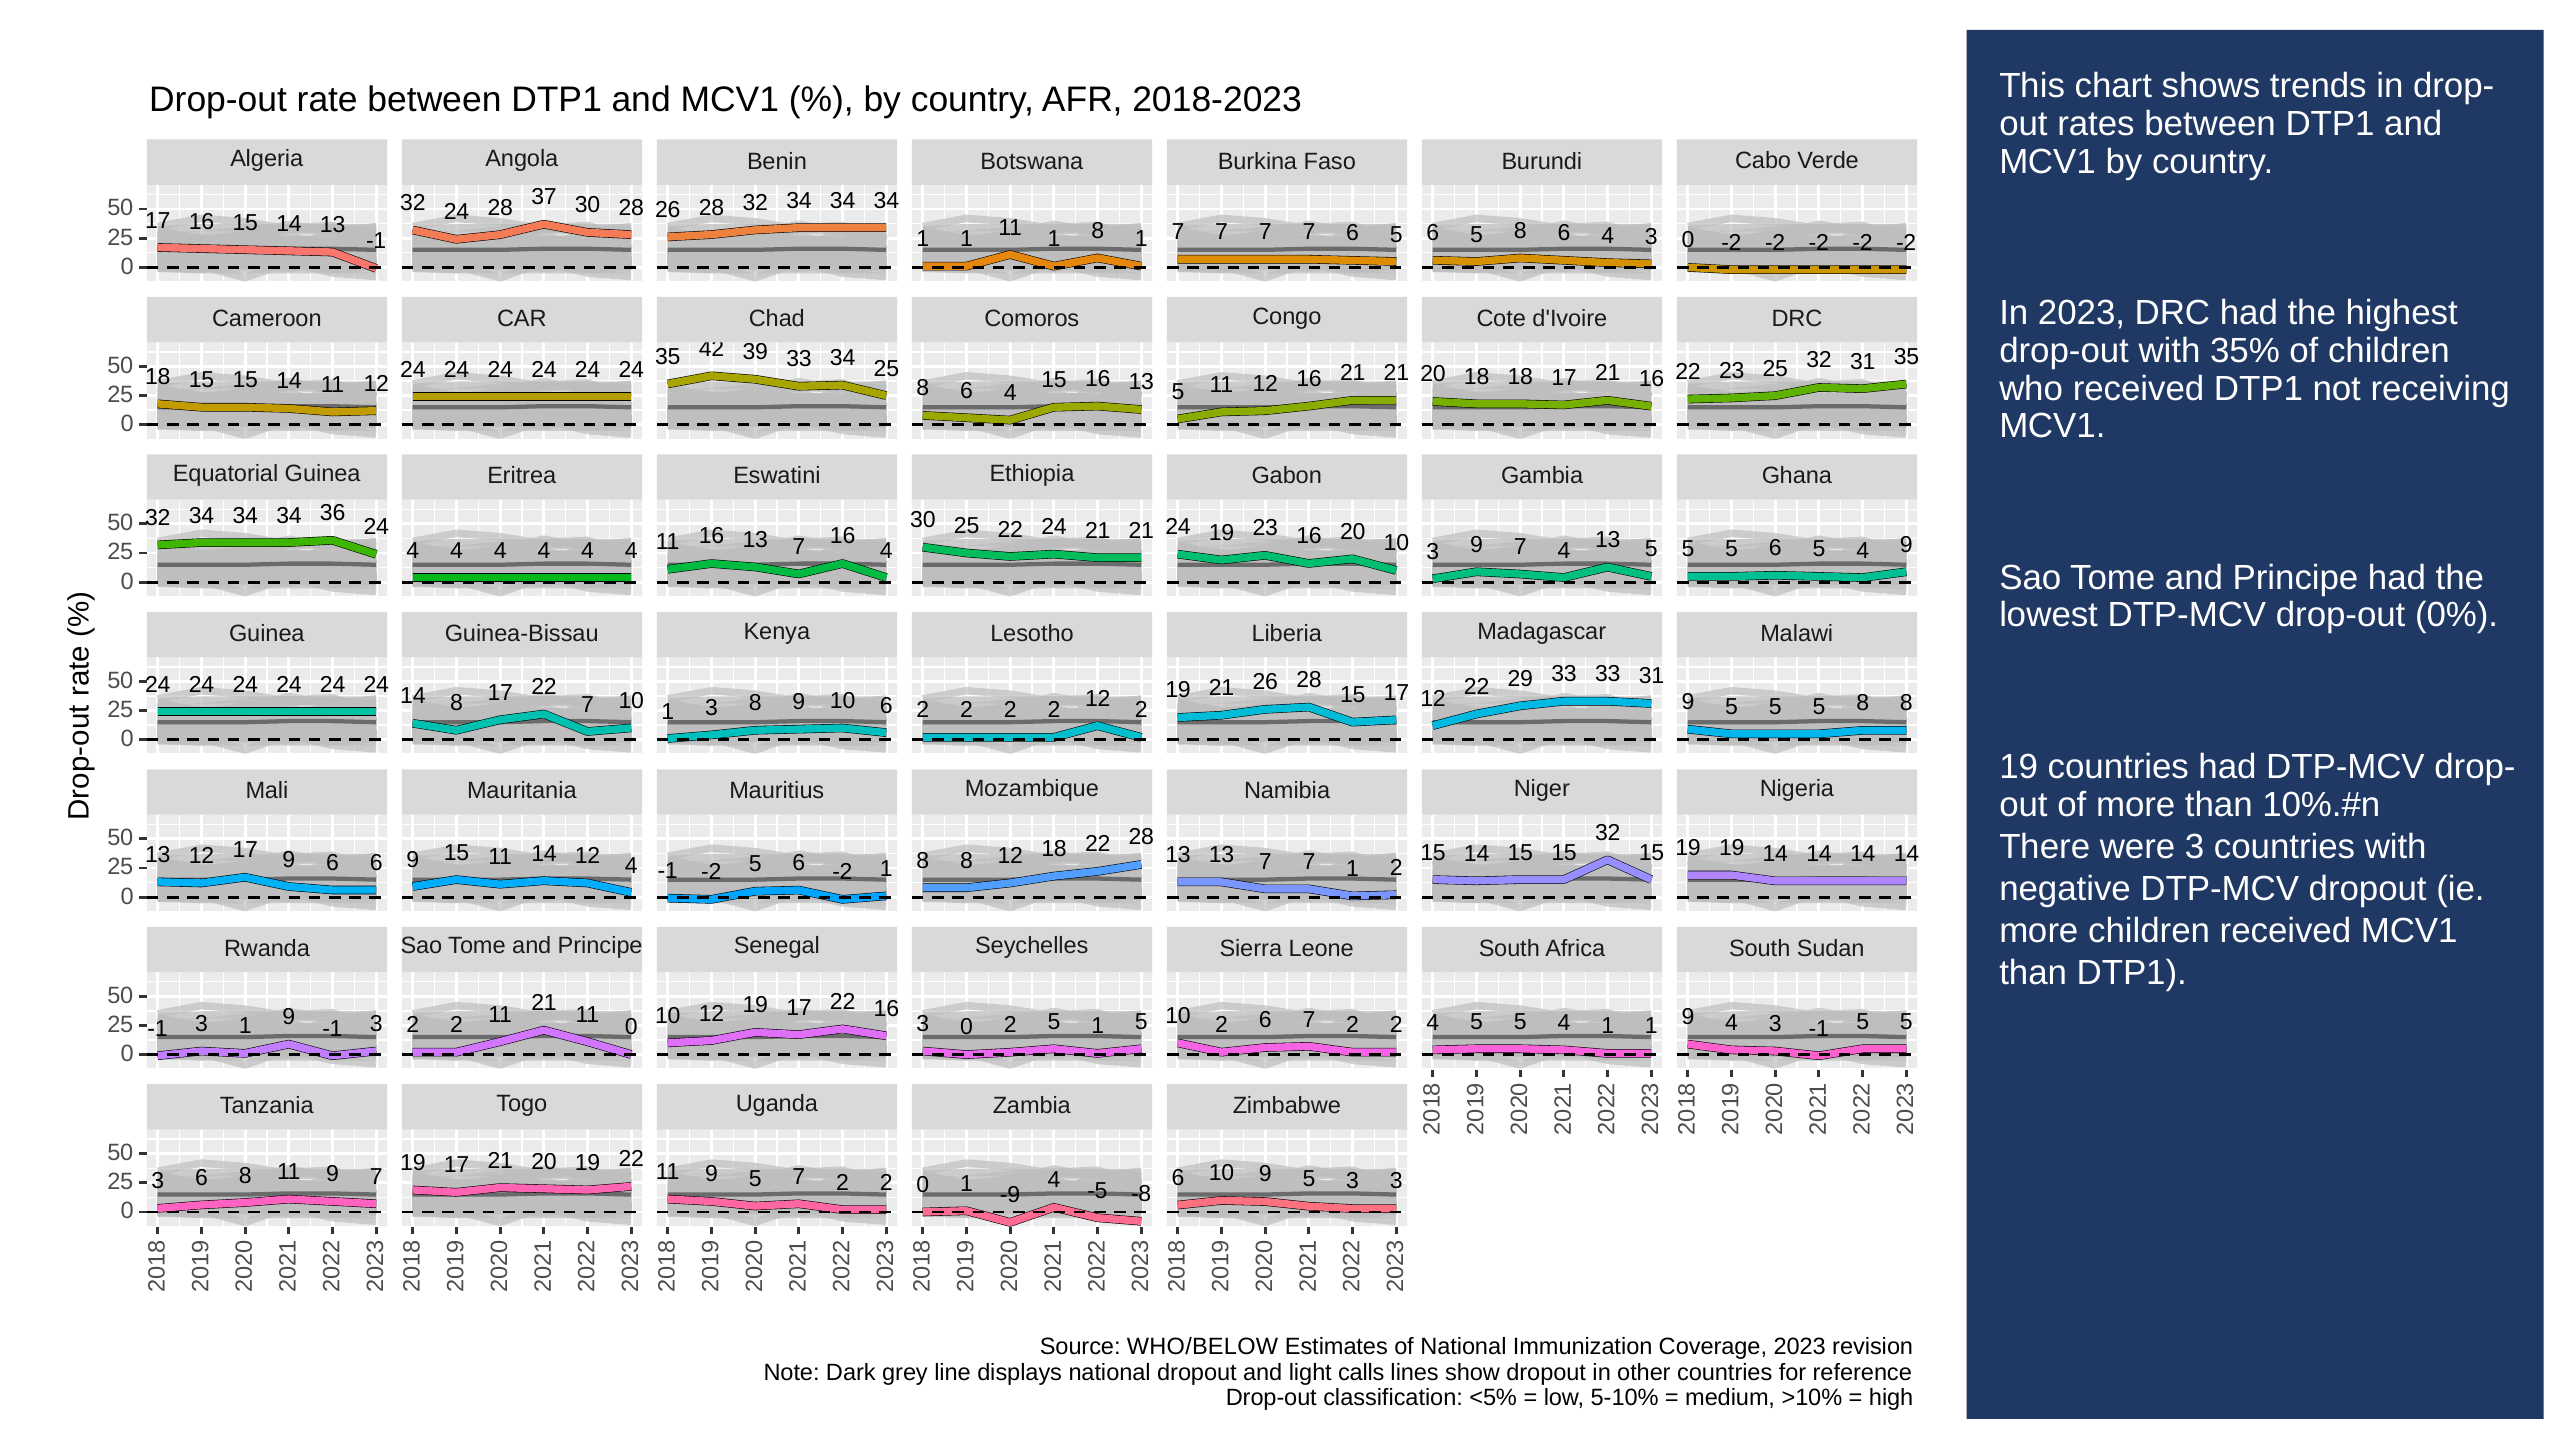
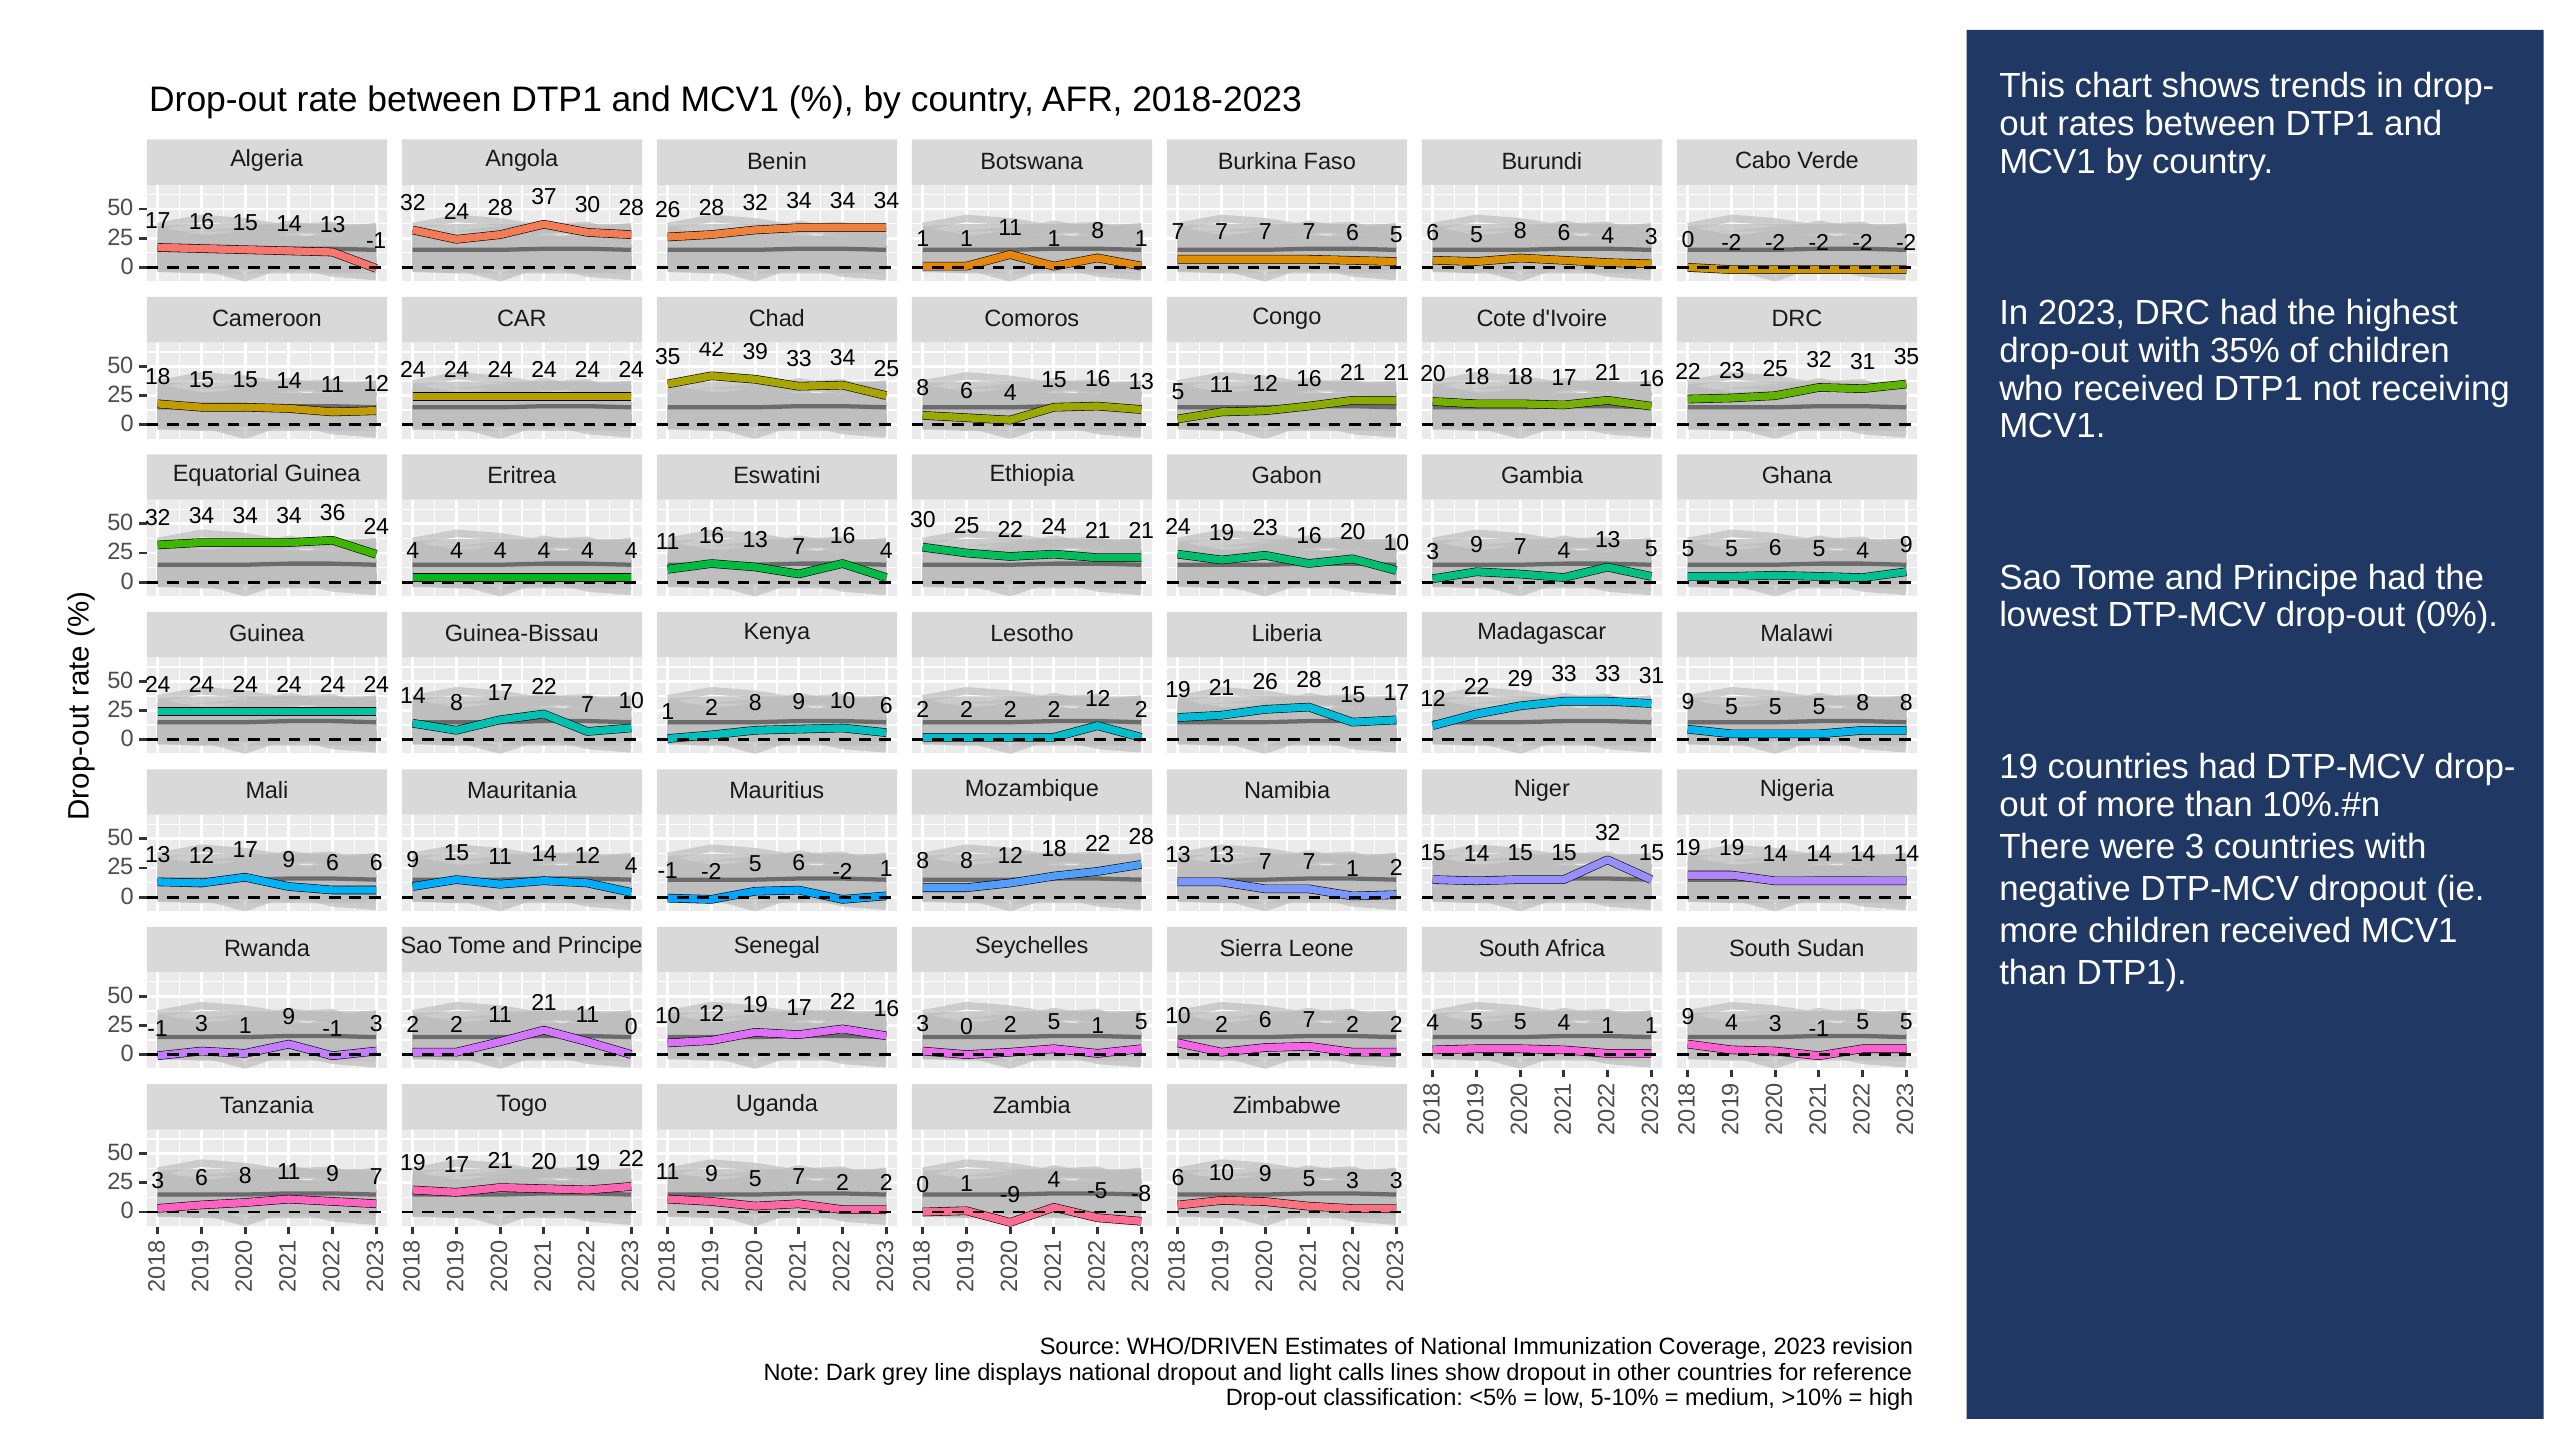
3 at (712, 708): 3 -> 2
WHO/BELOW: WHO/BELOW -> WHO/DRIVEN
